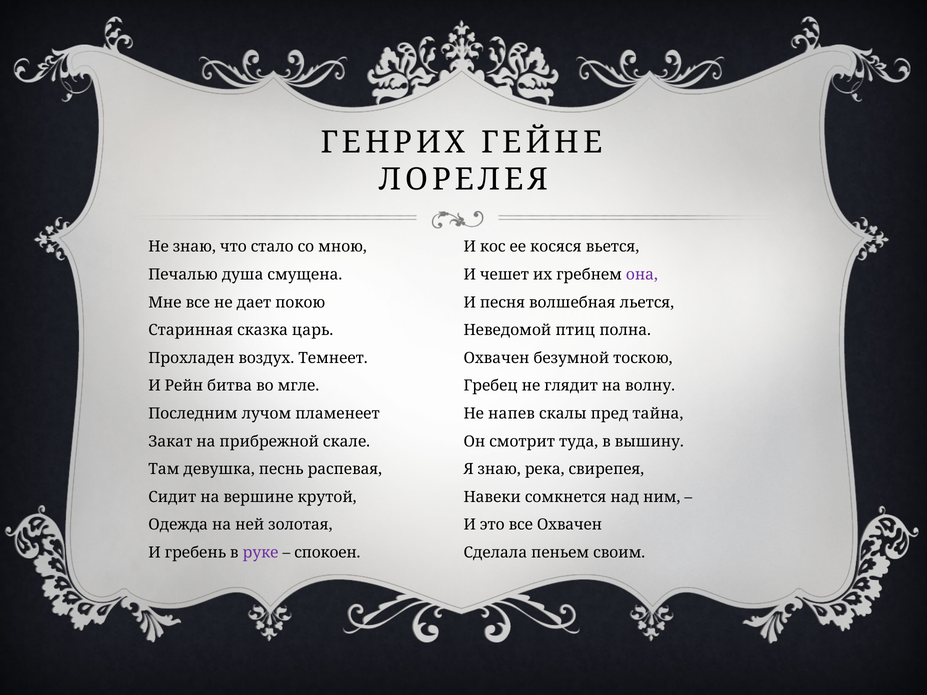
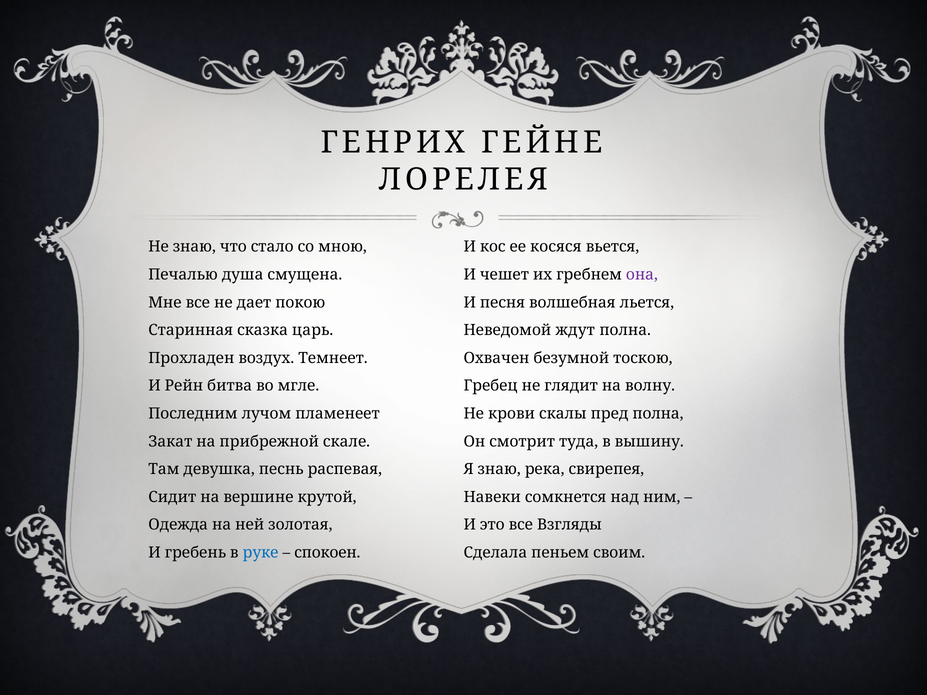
птиц: птиц -> ждут
напев: напев -> крови
пред тайна: тайна -> полна
все Охвачен: Охвачен -> Взгляды
руке colour: purple -> blue
